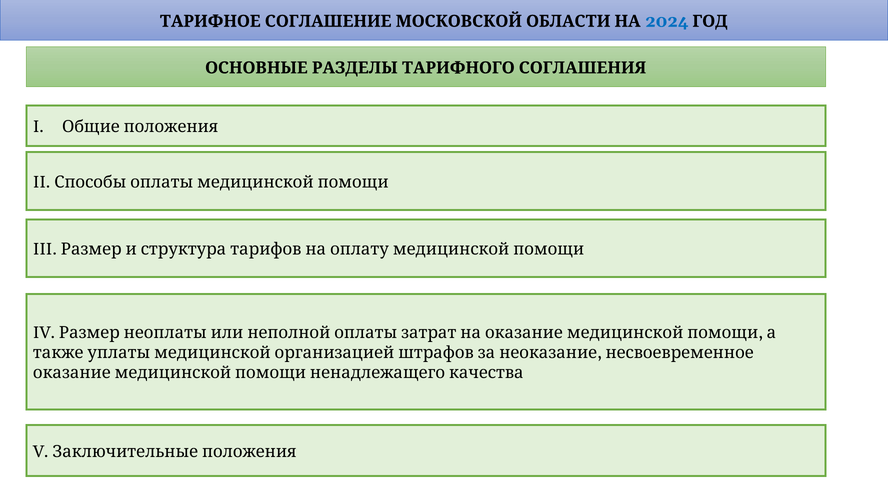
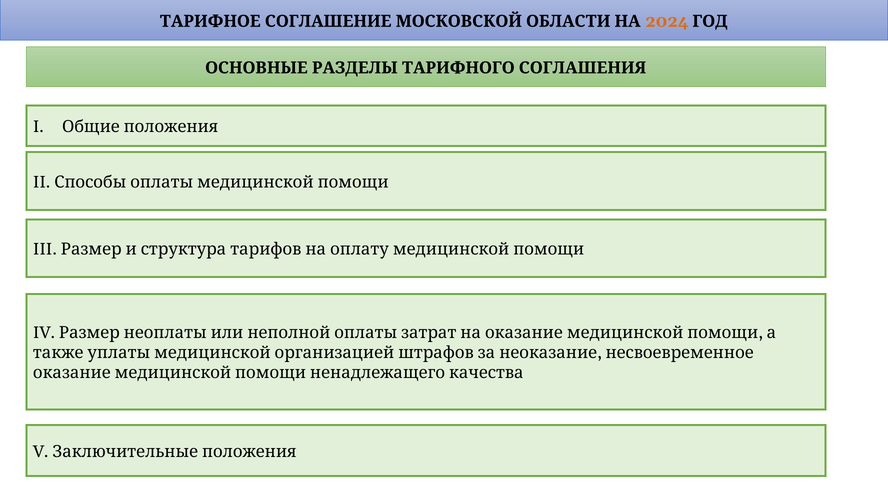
2024 colour: blue -> orange
